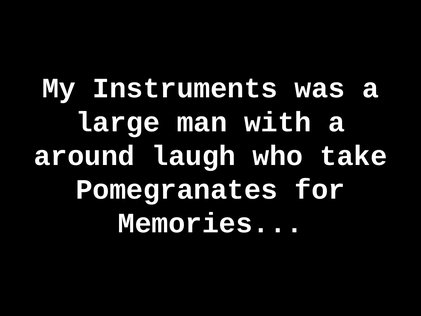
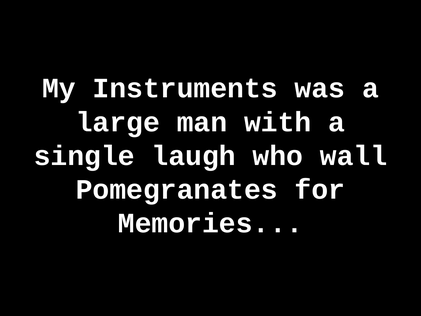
around: around -> single
take: take -> wall
